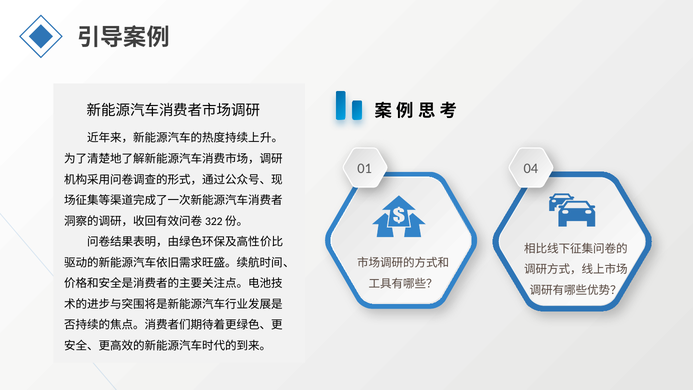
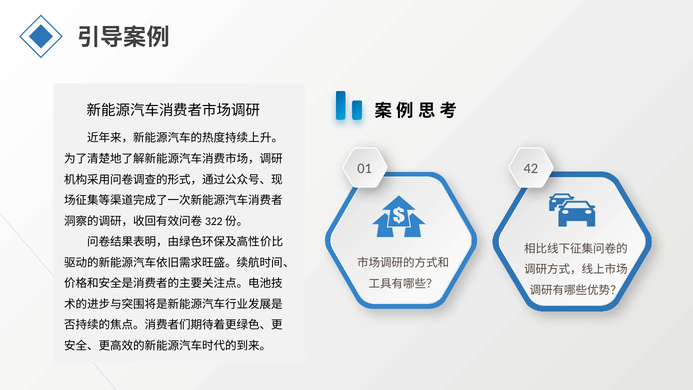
04: 04 -> 42
